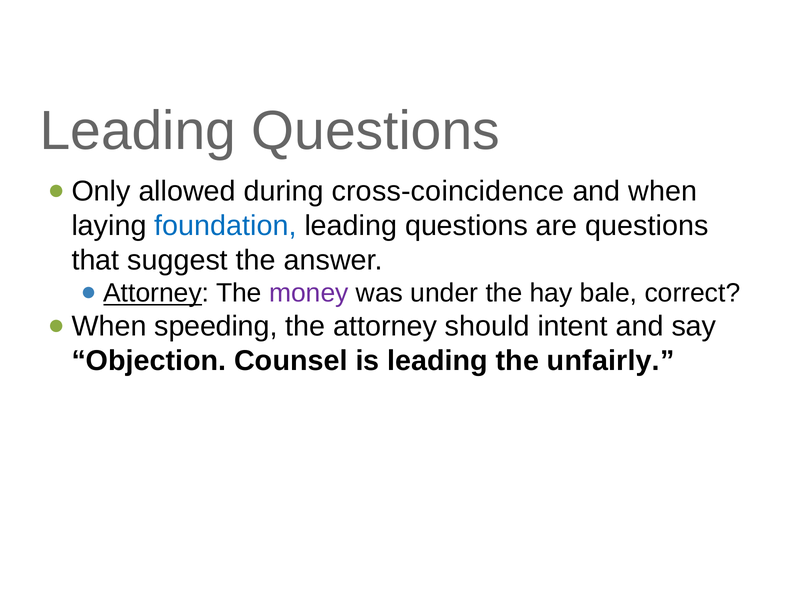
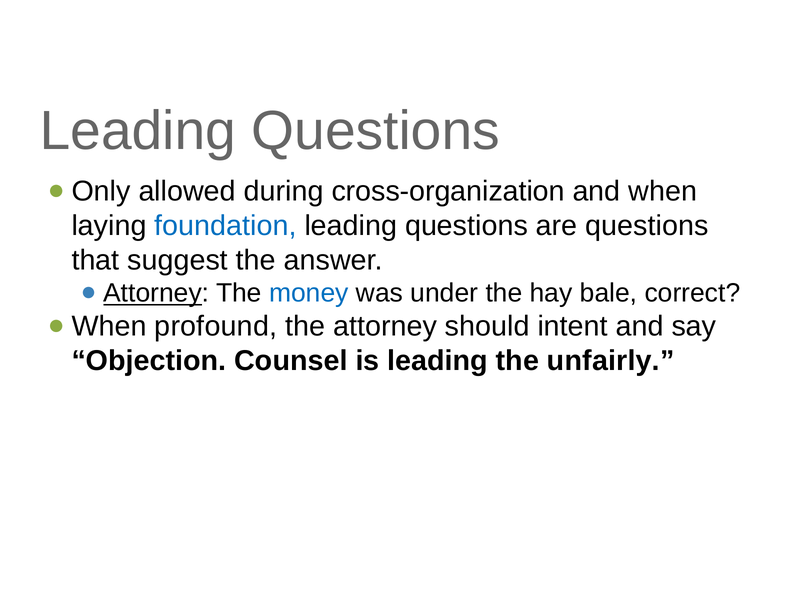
cross-coincidence: cross-coincidence -> cross-organization
money colour: purple -> blue
speeding: speeding -> profound
